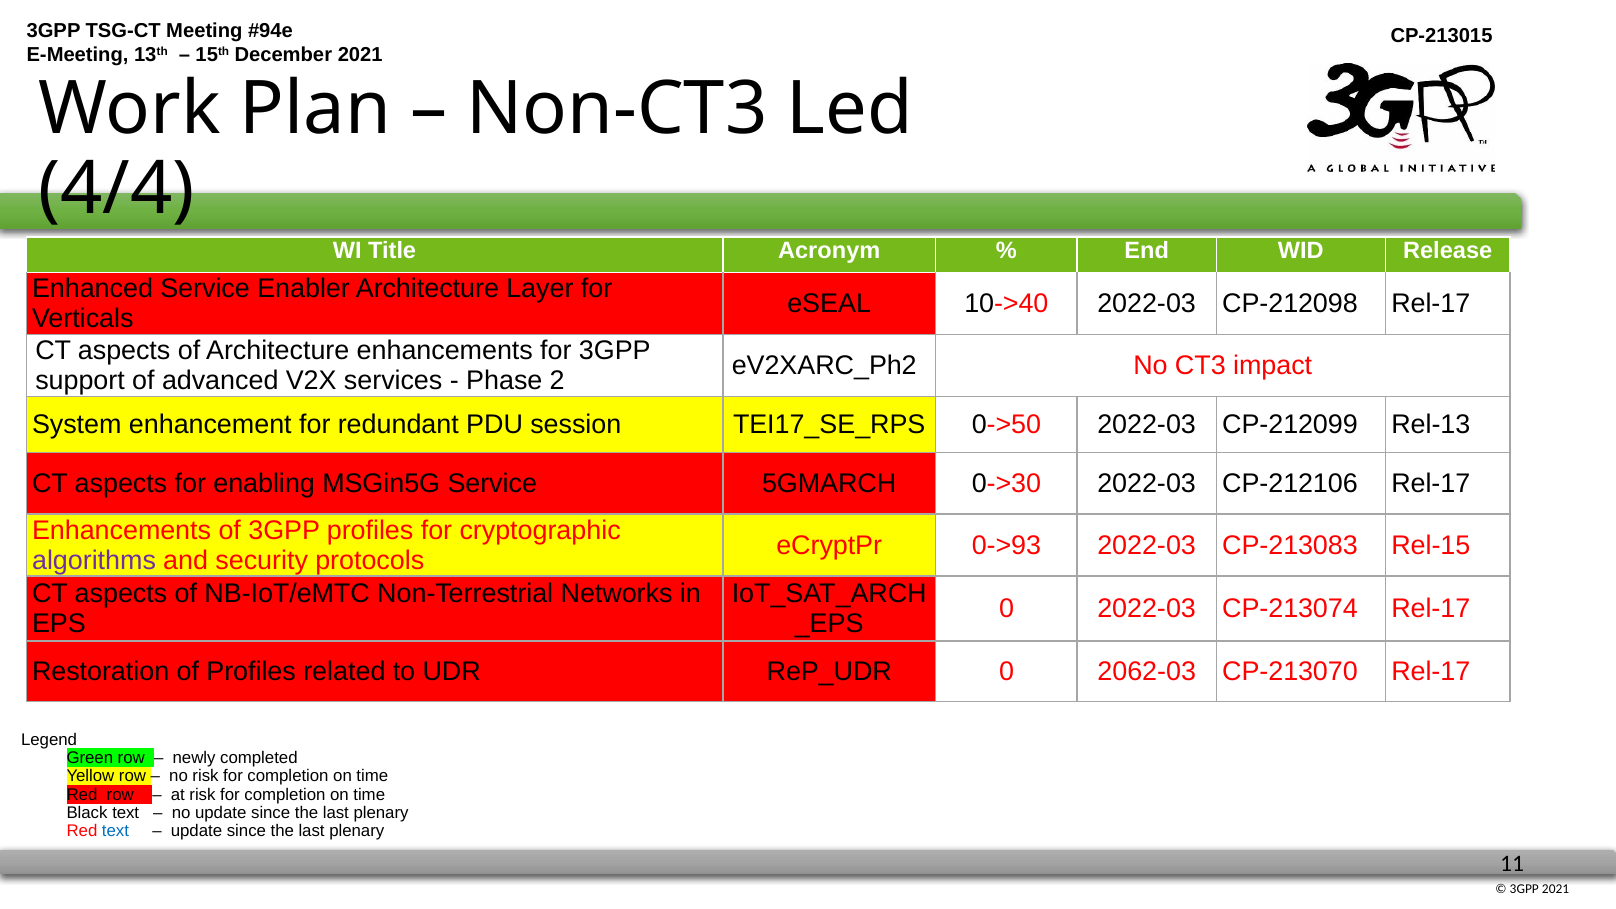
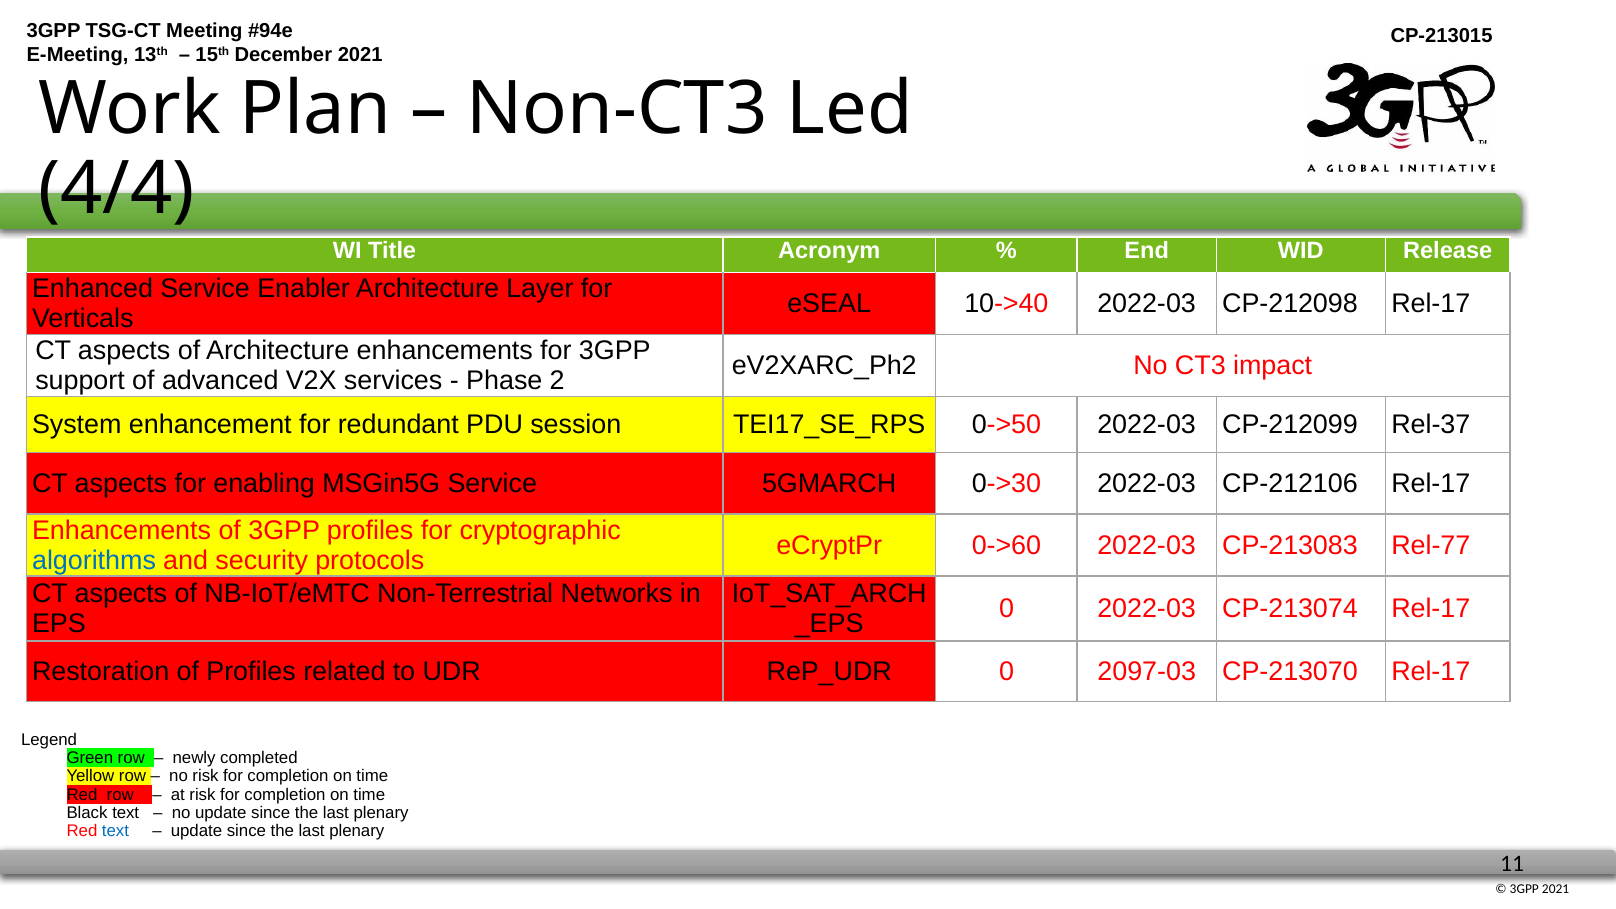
Rel-13: Rel-13 -> Rel-37
0->93: 0->93 -> 0->60
Rel-15: Rel-15 -> Rel-77
algorithms colour: purple -> blue
2062-03: 2062-03 -> 2097-03
